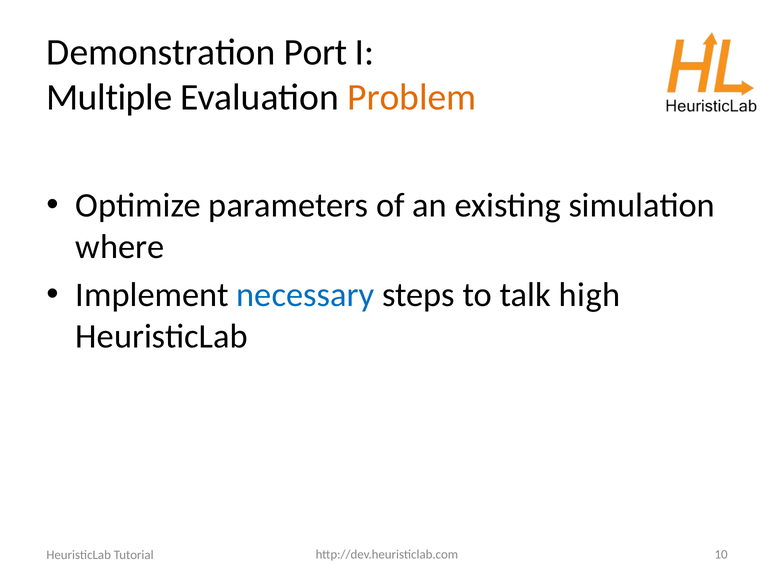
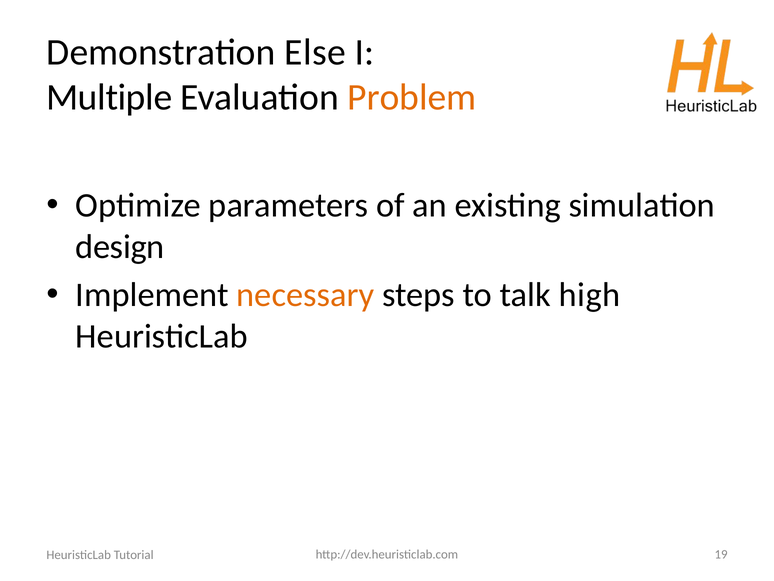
Port: Port -> Else
where: where -> design
necessary colour: blue -> orange
10: 10 -> 19
